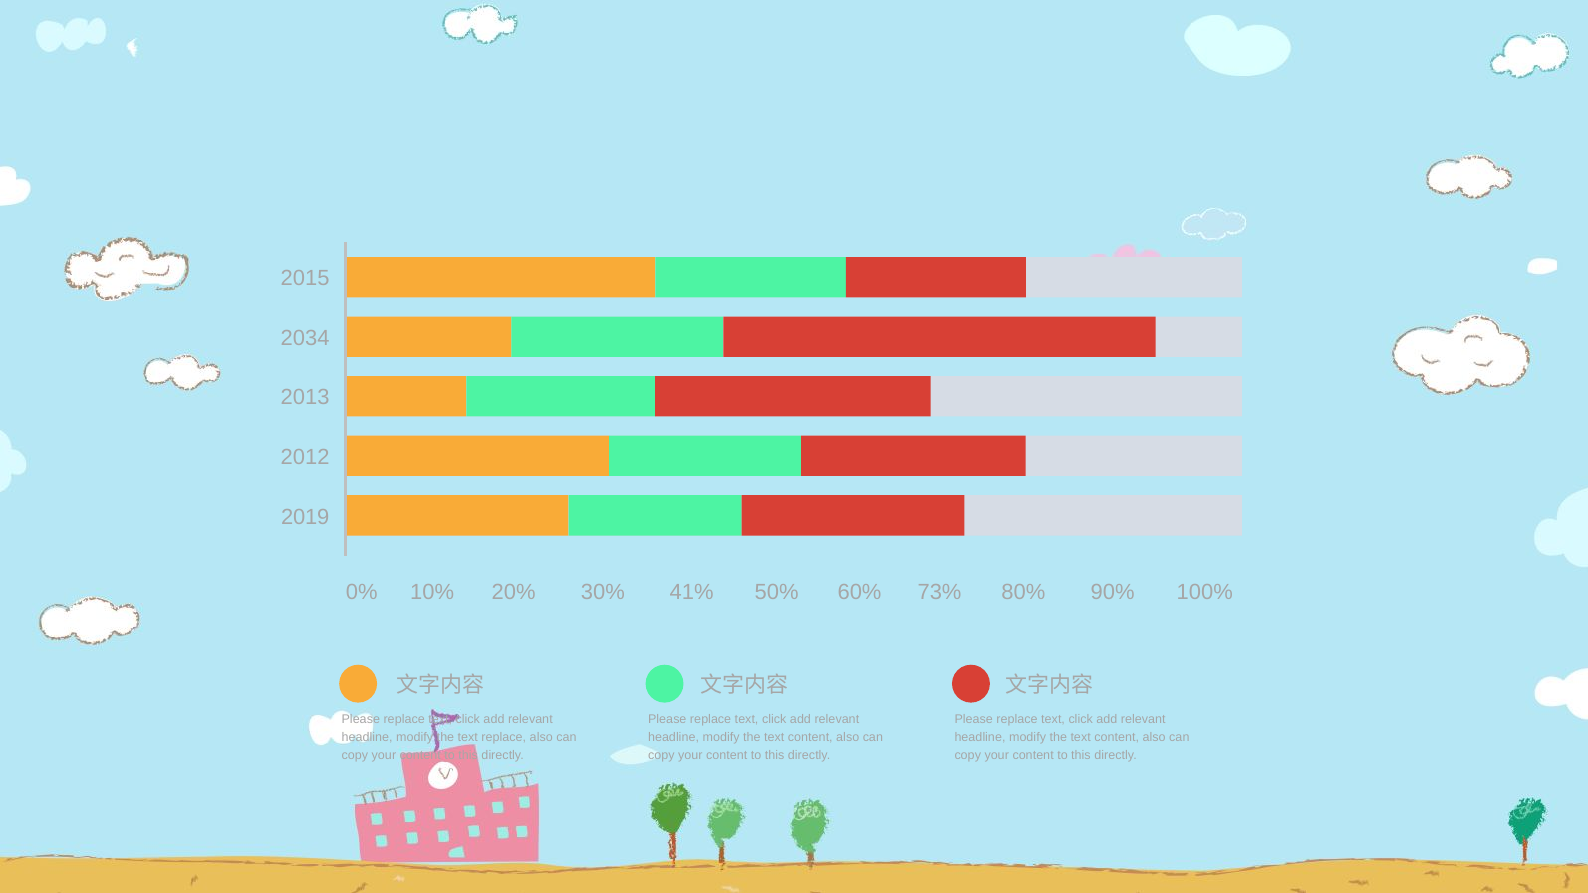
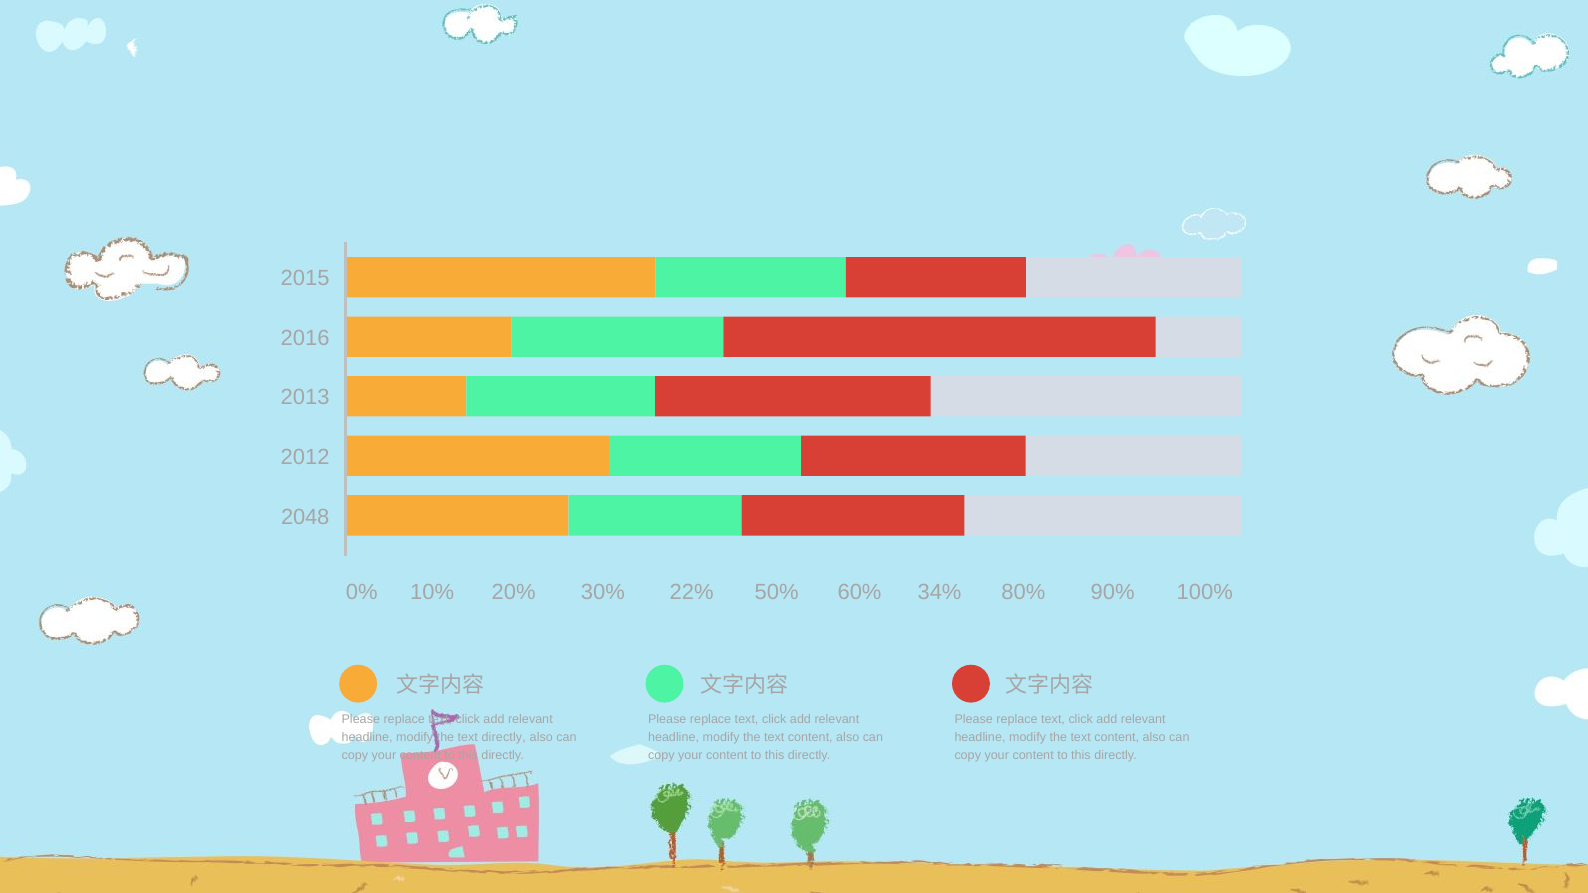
2034: 2034 -> 2016
2019: 2019 -> 2048
41%: 41% -> 22%
73%: 73% -> 34%
text replace: replace -> directly
